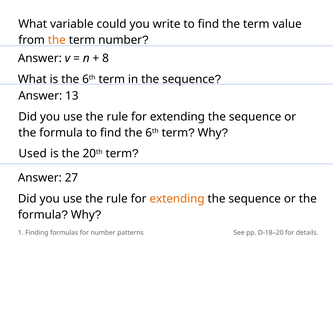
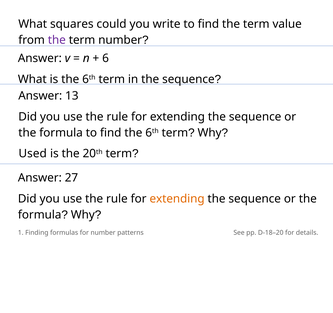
variable: variable -> squares
the at (57, 40) colour: orange -> purple
8: 8 -> 6
